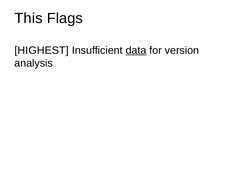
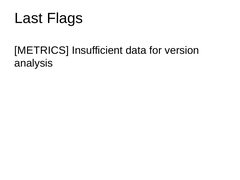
This: This -> Last
HIGHEST: HIGHEST -> METRICS
data underline: present -> none
